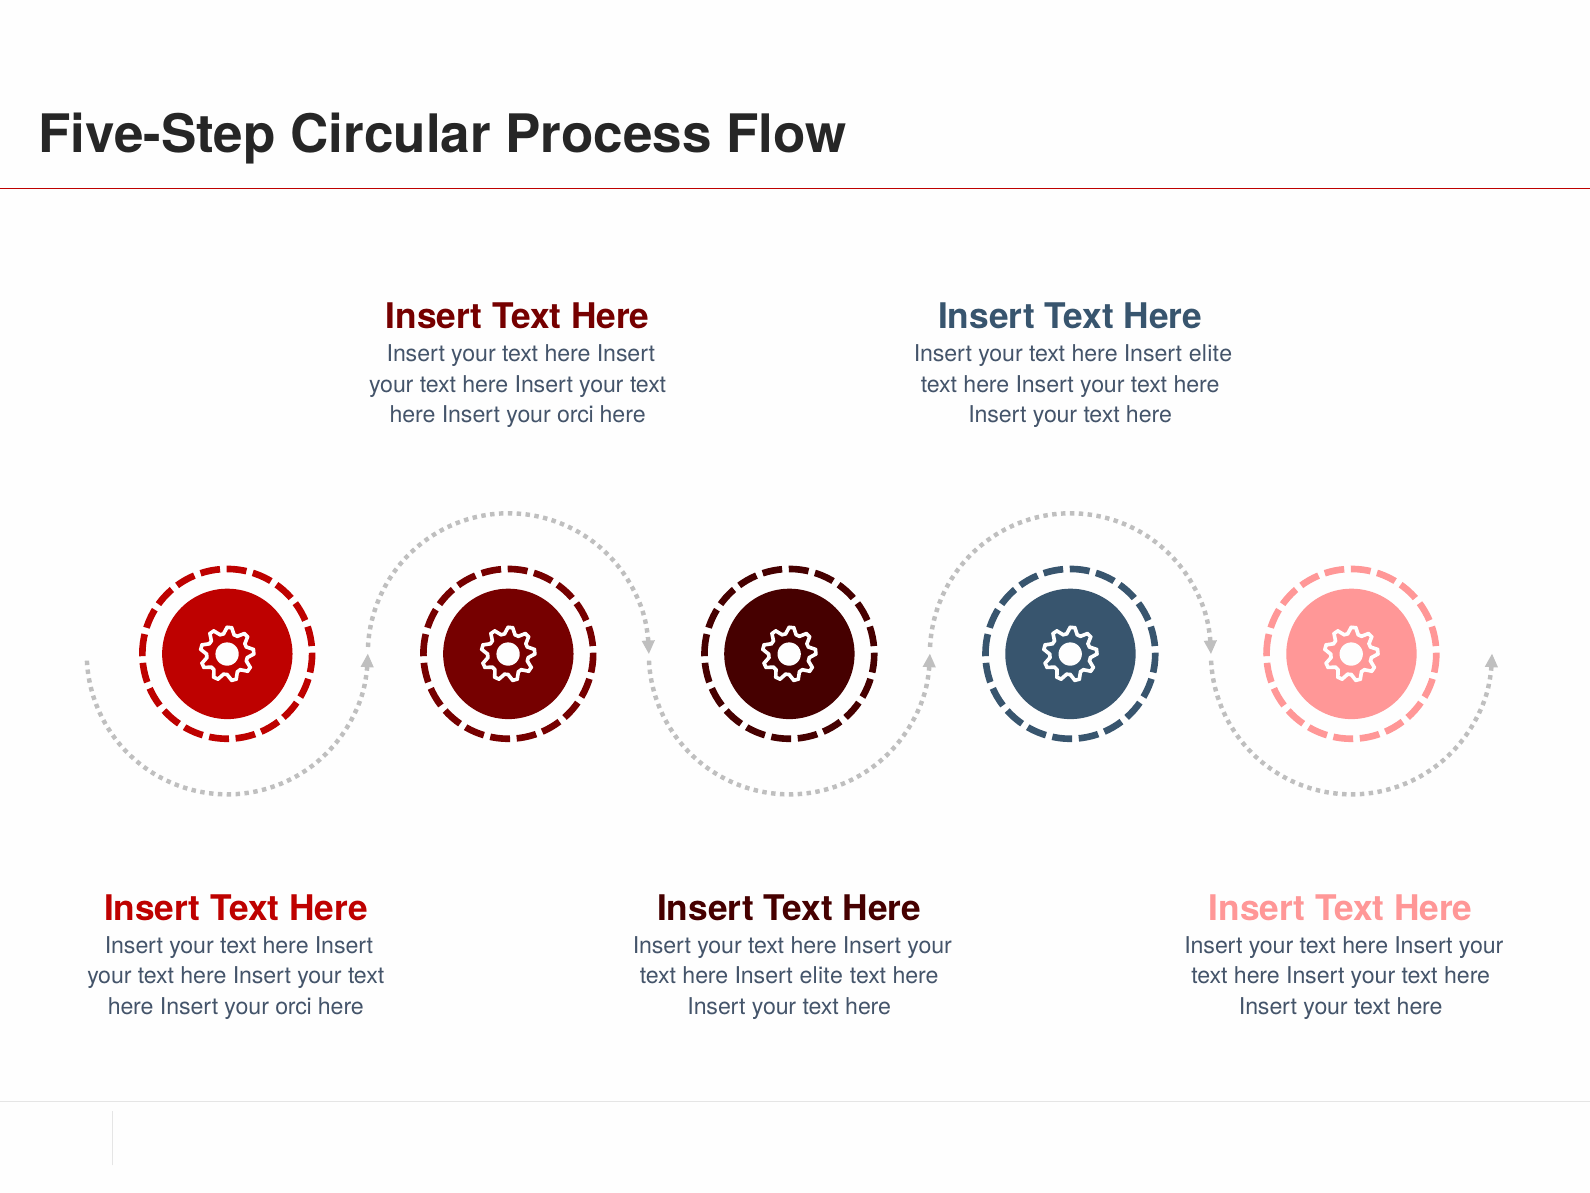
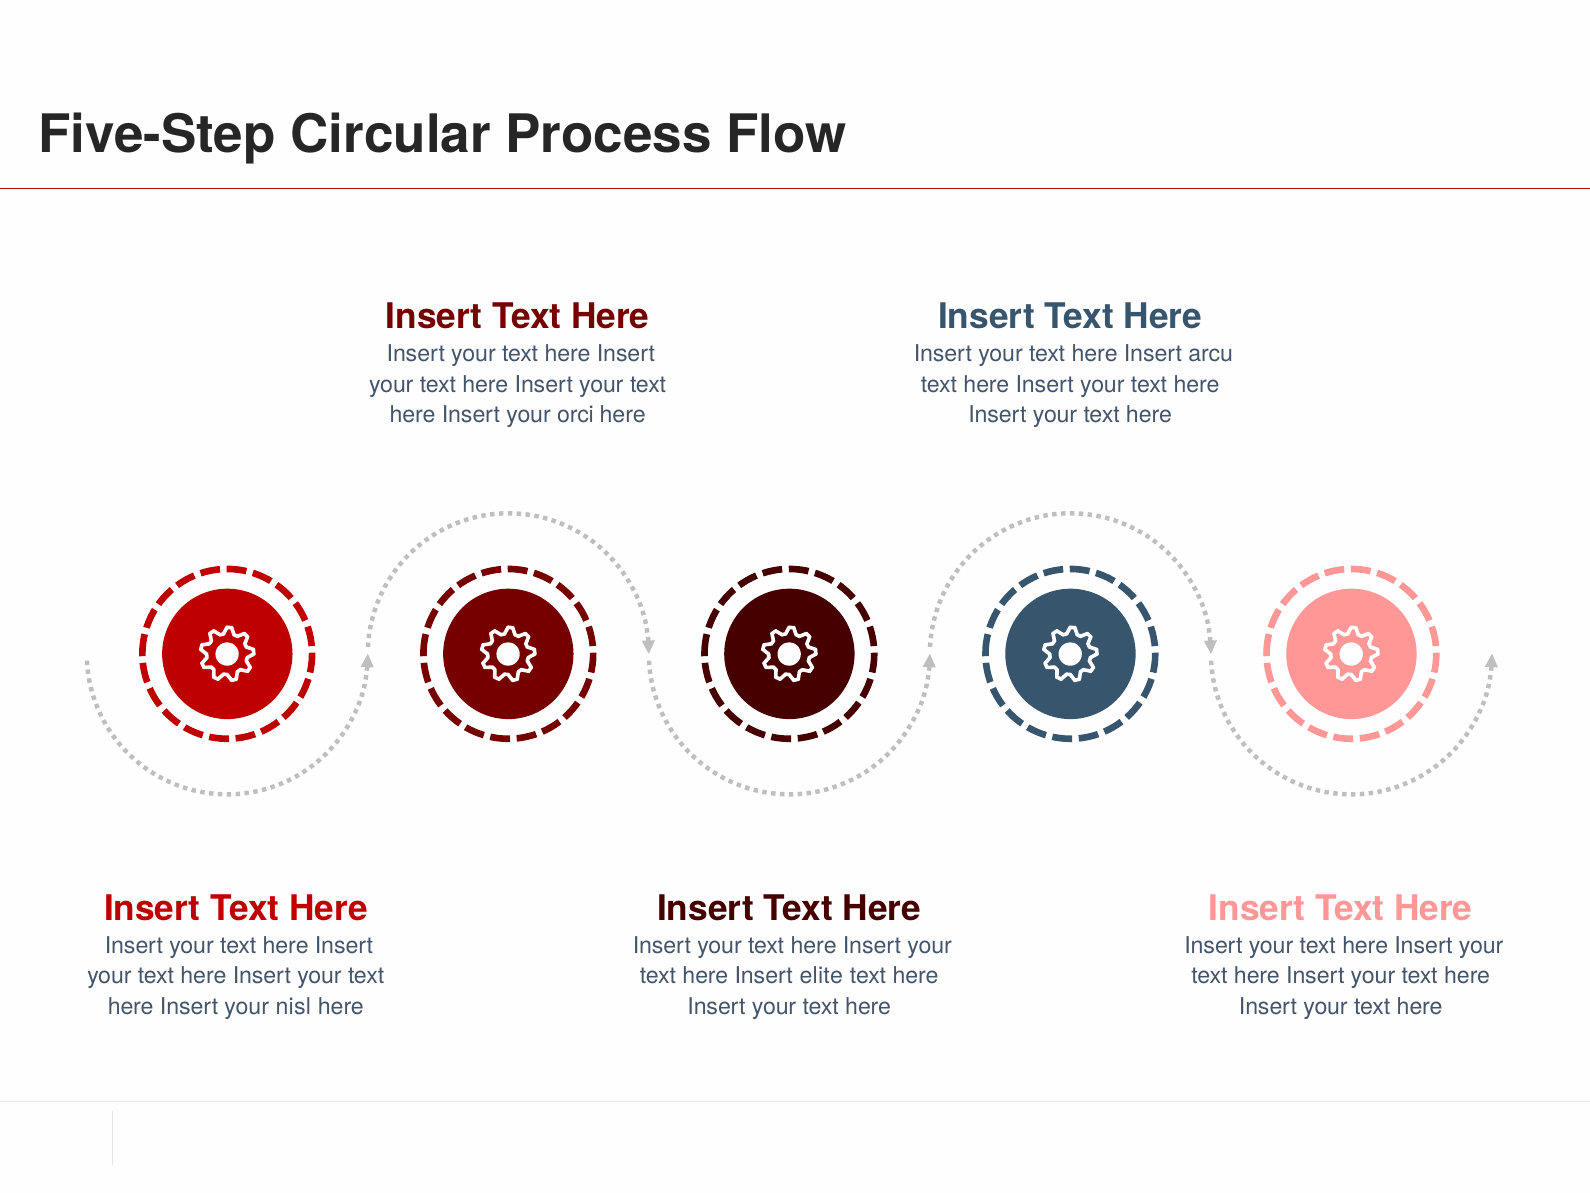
elite at (1210, 354): elite -> arcu
orci at (294, 1006): orci -> nisl
